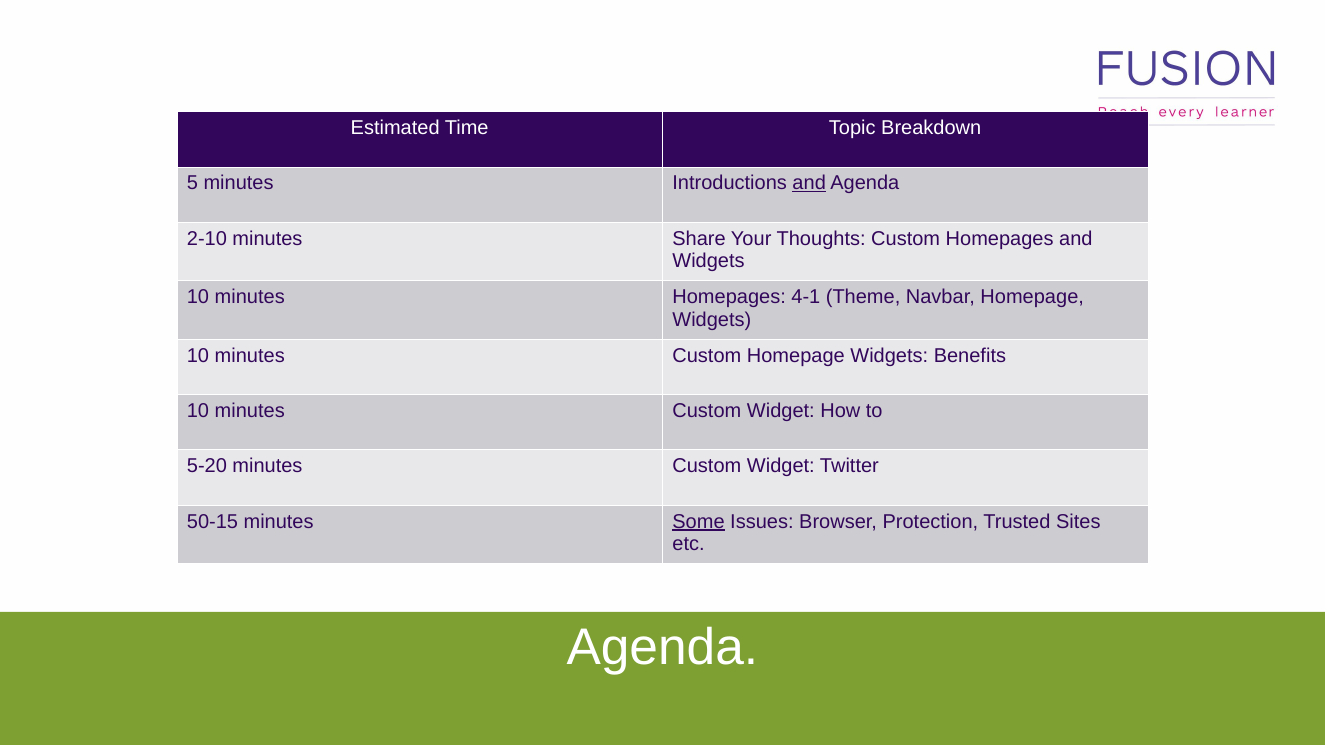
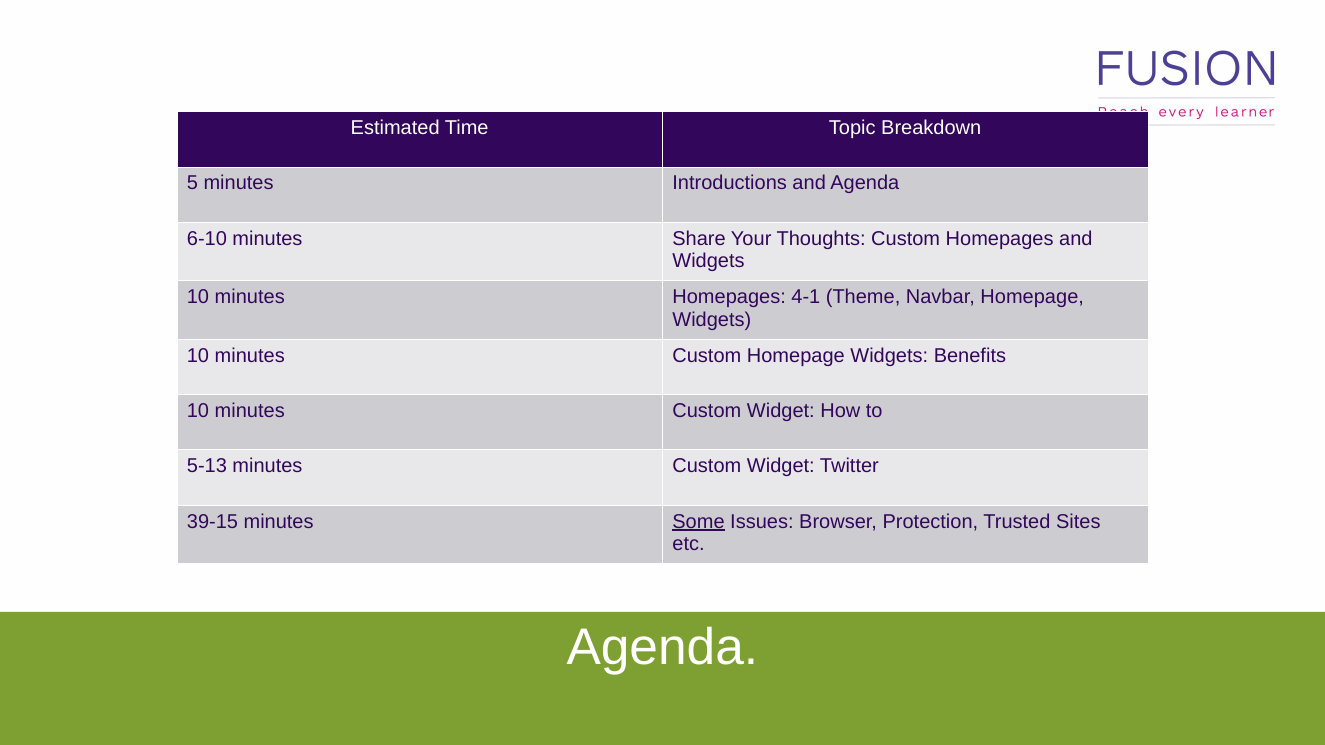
and at (809, 183) underline: present -> none
2-10: 2-10 -> 6-10
5-20: 5-20 -> 5-13
50-15: 50-15 -> 39-15
